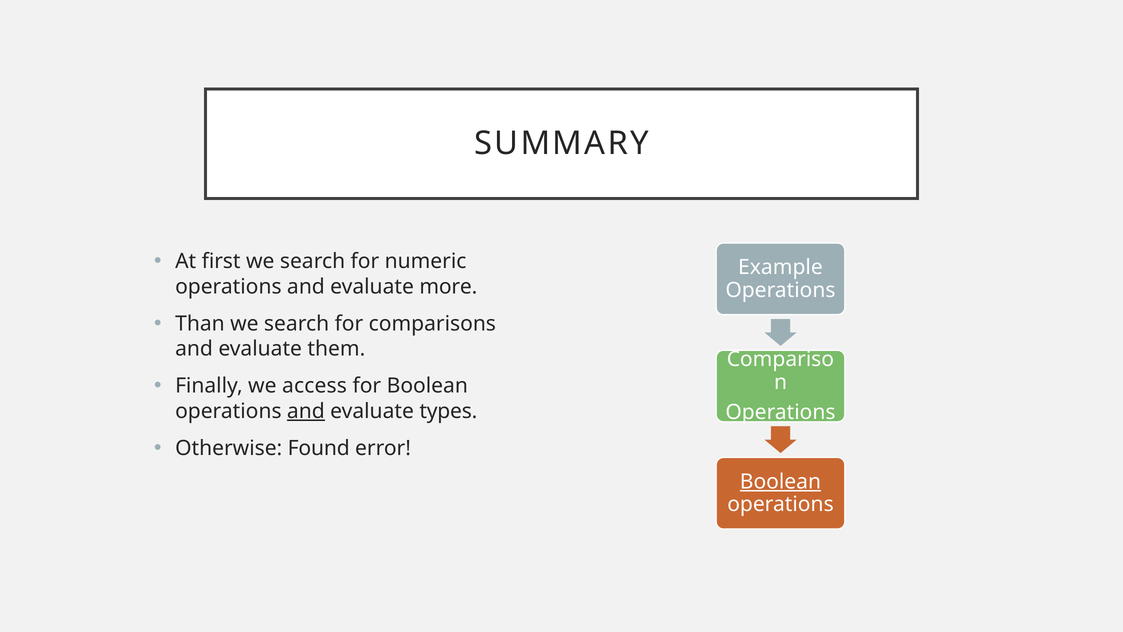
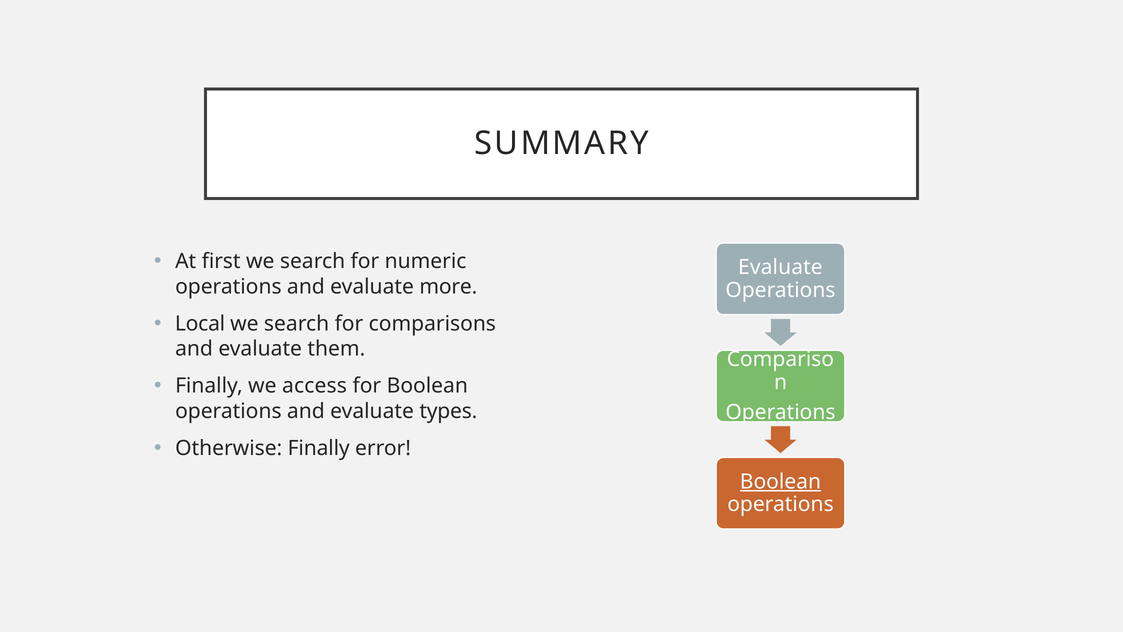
Example at (780, 267): Example -> Evaluate
Than: Than -> Local
and at (306, 411) underline: present -> none
Otherwise Found: Found -> Finally
